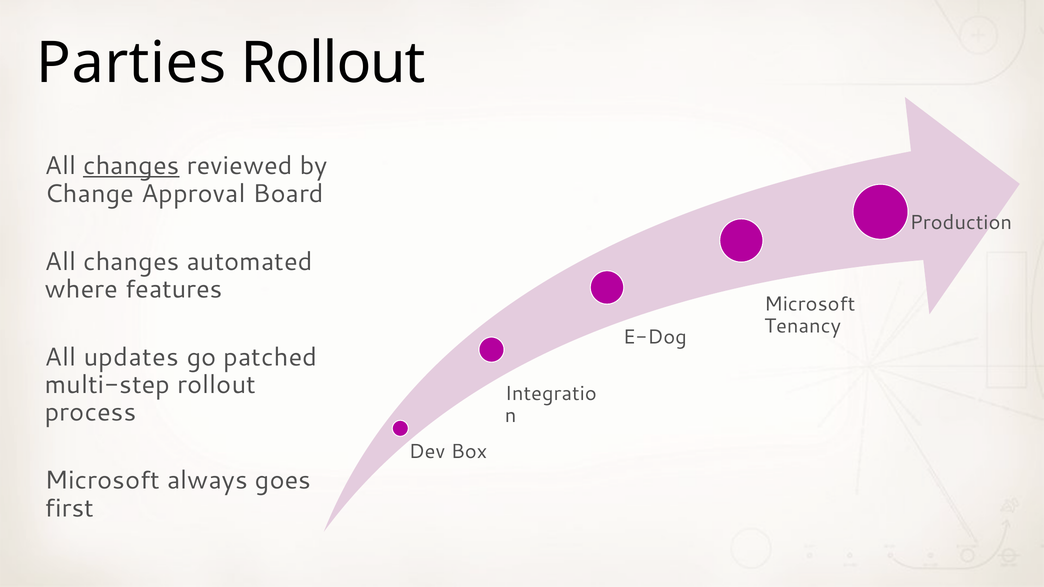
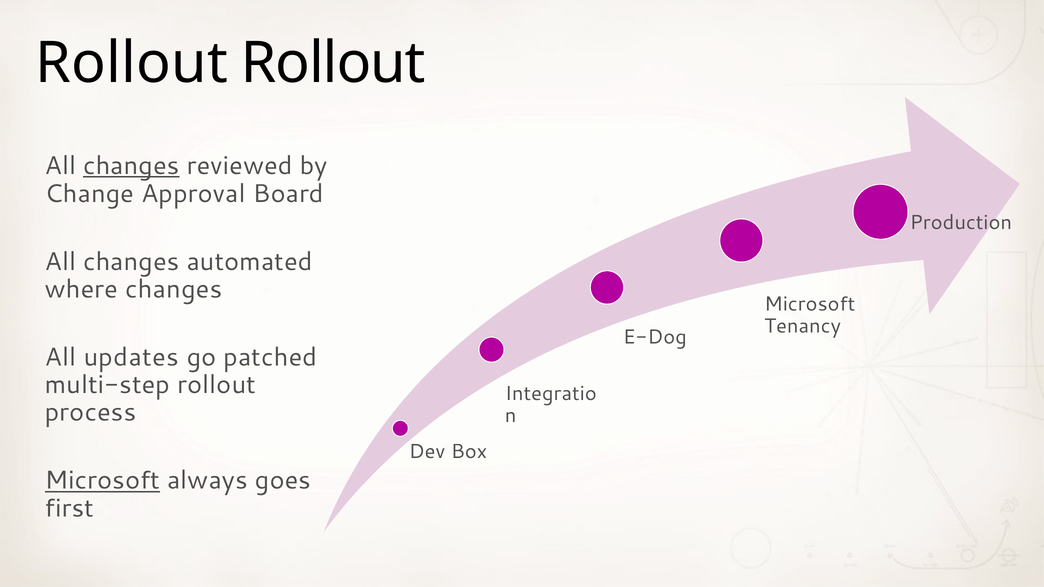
Parties at (131, 63): Parties -> Rollout
where features: features -> changes
Microsoft at (102, 481) underline: none -> present
